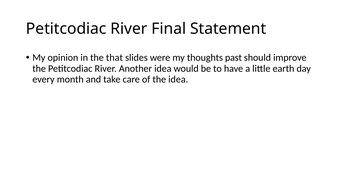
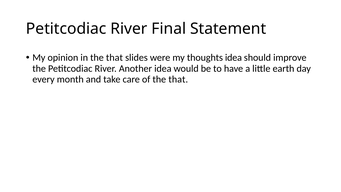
thoughts past: past -> idea
of the idea: idea -> that
